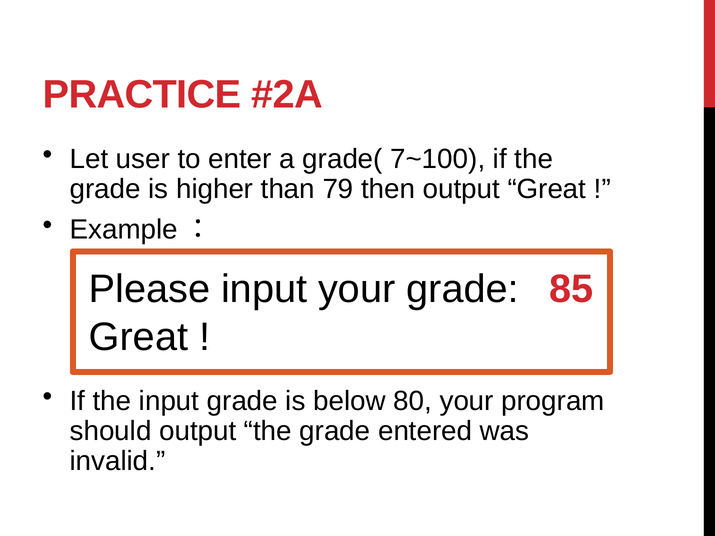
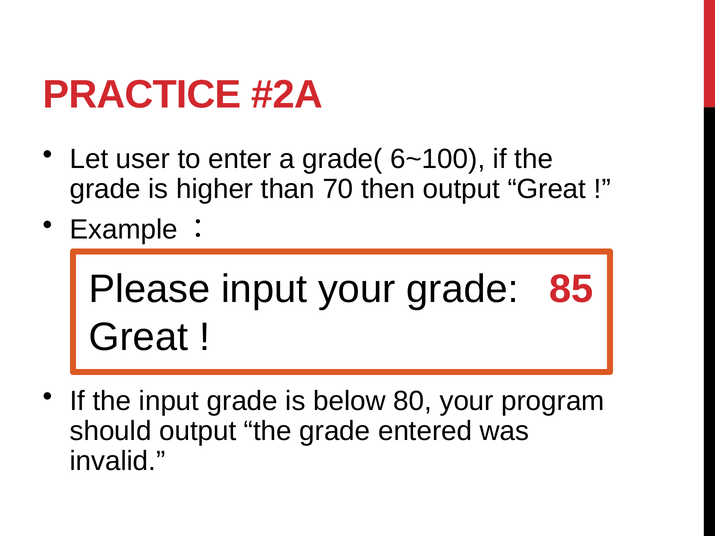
7~100: 7~100 -> 6~100
79: 79 -> 70
